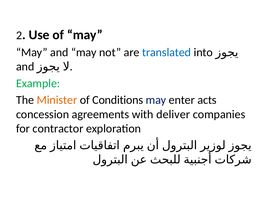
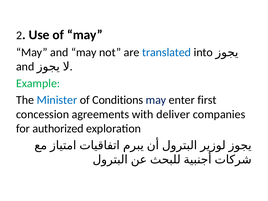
Minister colour: orange -> blue
acts: acts -> first
contractor: contractor -> authorized
